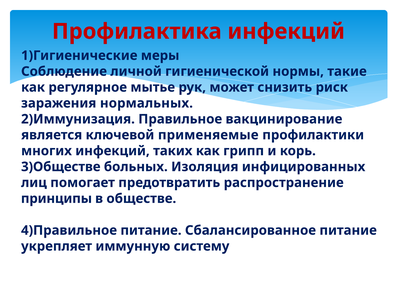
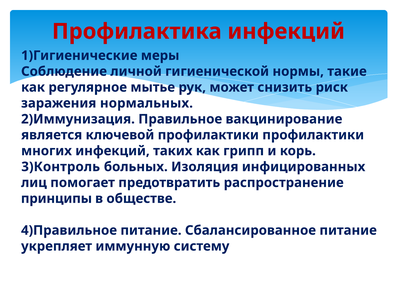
ключевой применяемые: применяемые -> профилактики
3)Обществе: 3)Обществе -> 3)Контроль
